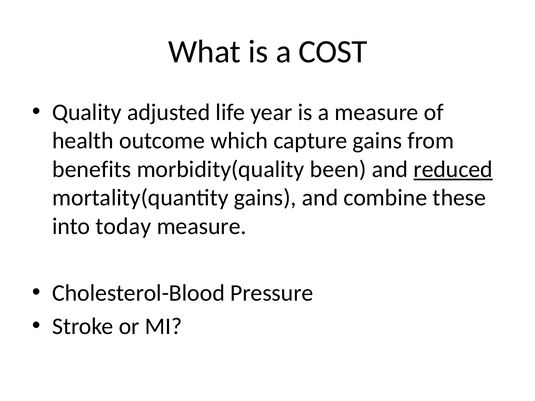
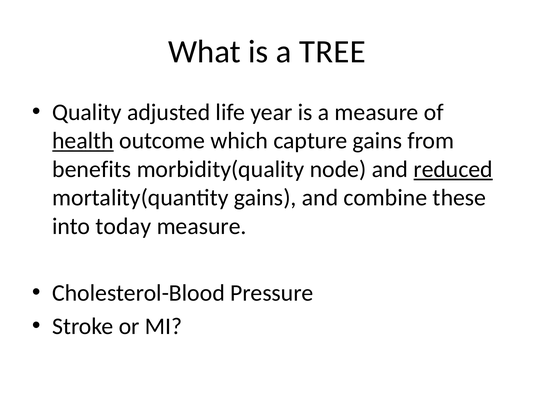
COST: COST -> TREE
health underline: none -> present
been: been -> node
